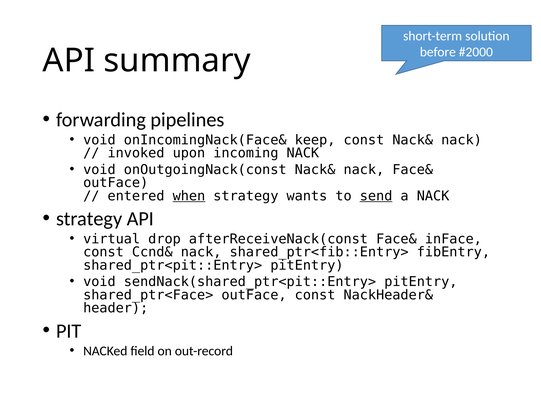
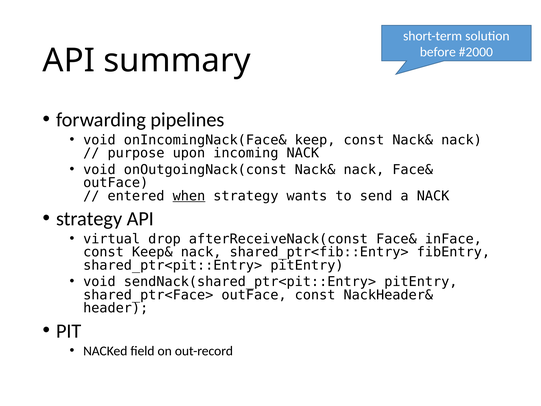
invoked: invoked -> purpose
send underline: present -> none
Ccnd&: Ccnd& -> Keep&
